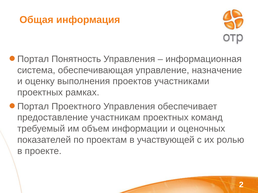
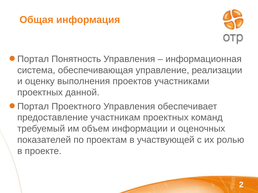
назначение: назначение -> реализации
рамках: рамках -> данной
